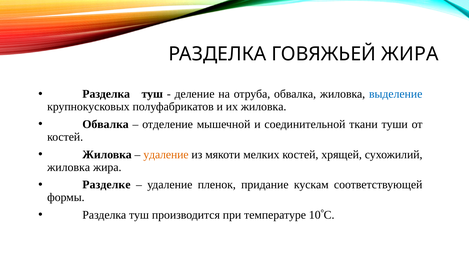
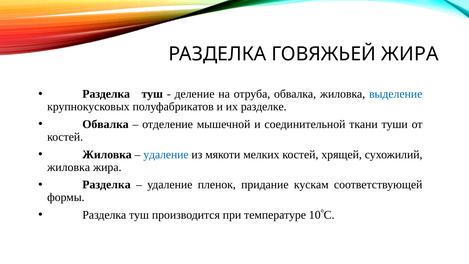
их жиловка: жиловка -> разделке
удаление at (166, 154) colour: orange -> blue
Разделке at (106, 185): Разделке -> Разделка
